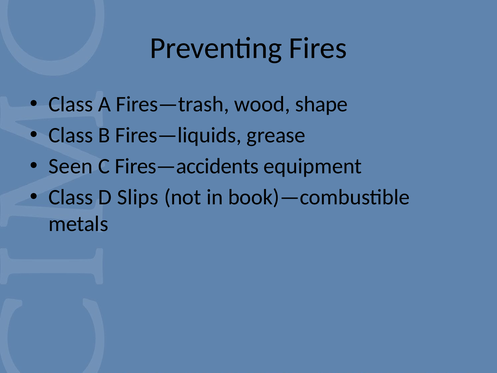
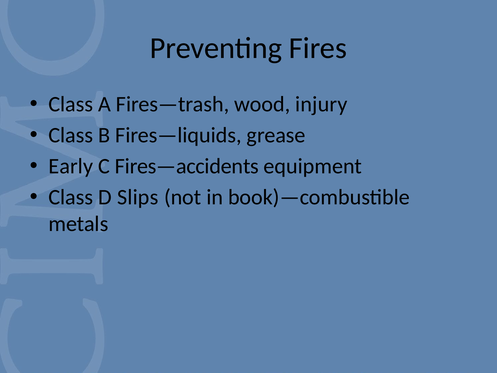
shape: shape -> injury
Seen: Seen -> Early
